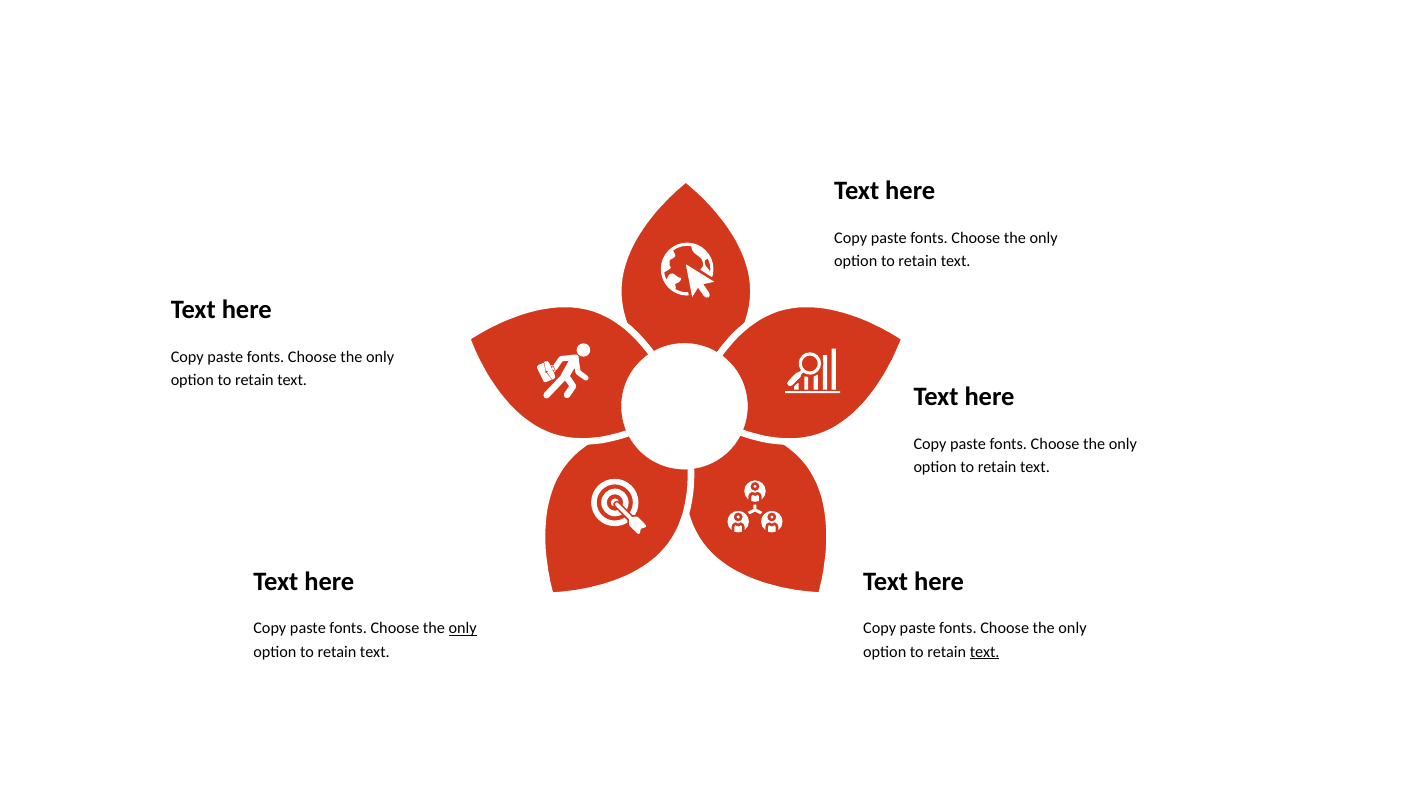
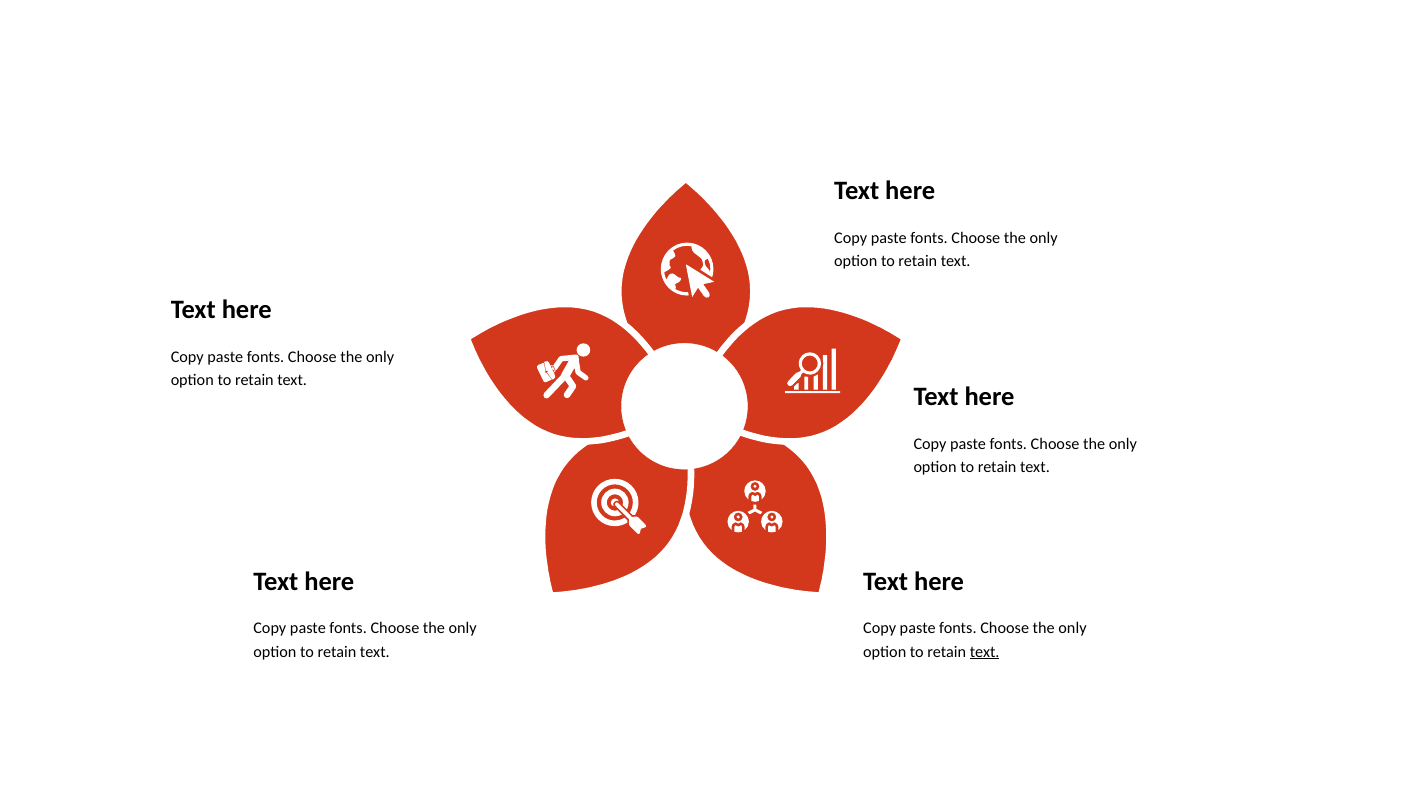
only at (463, 628) underline: present -> none
